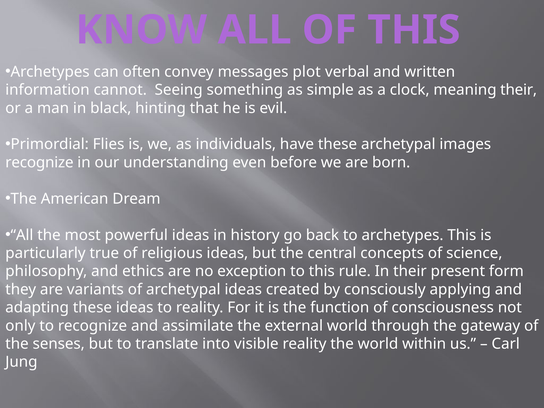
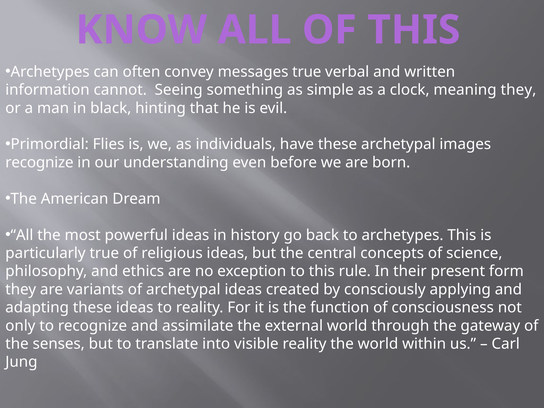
messages plot: plot -> true
meaning their: their -> they
